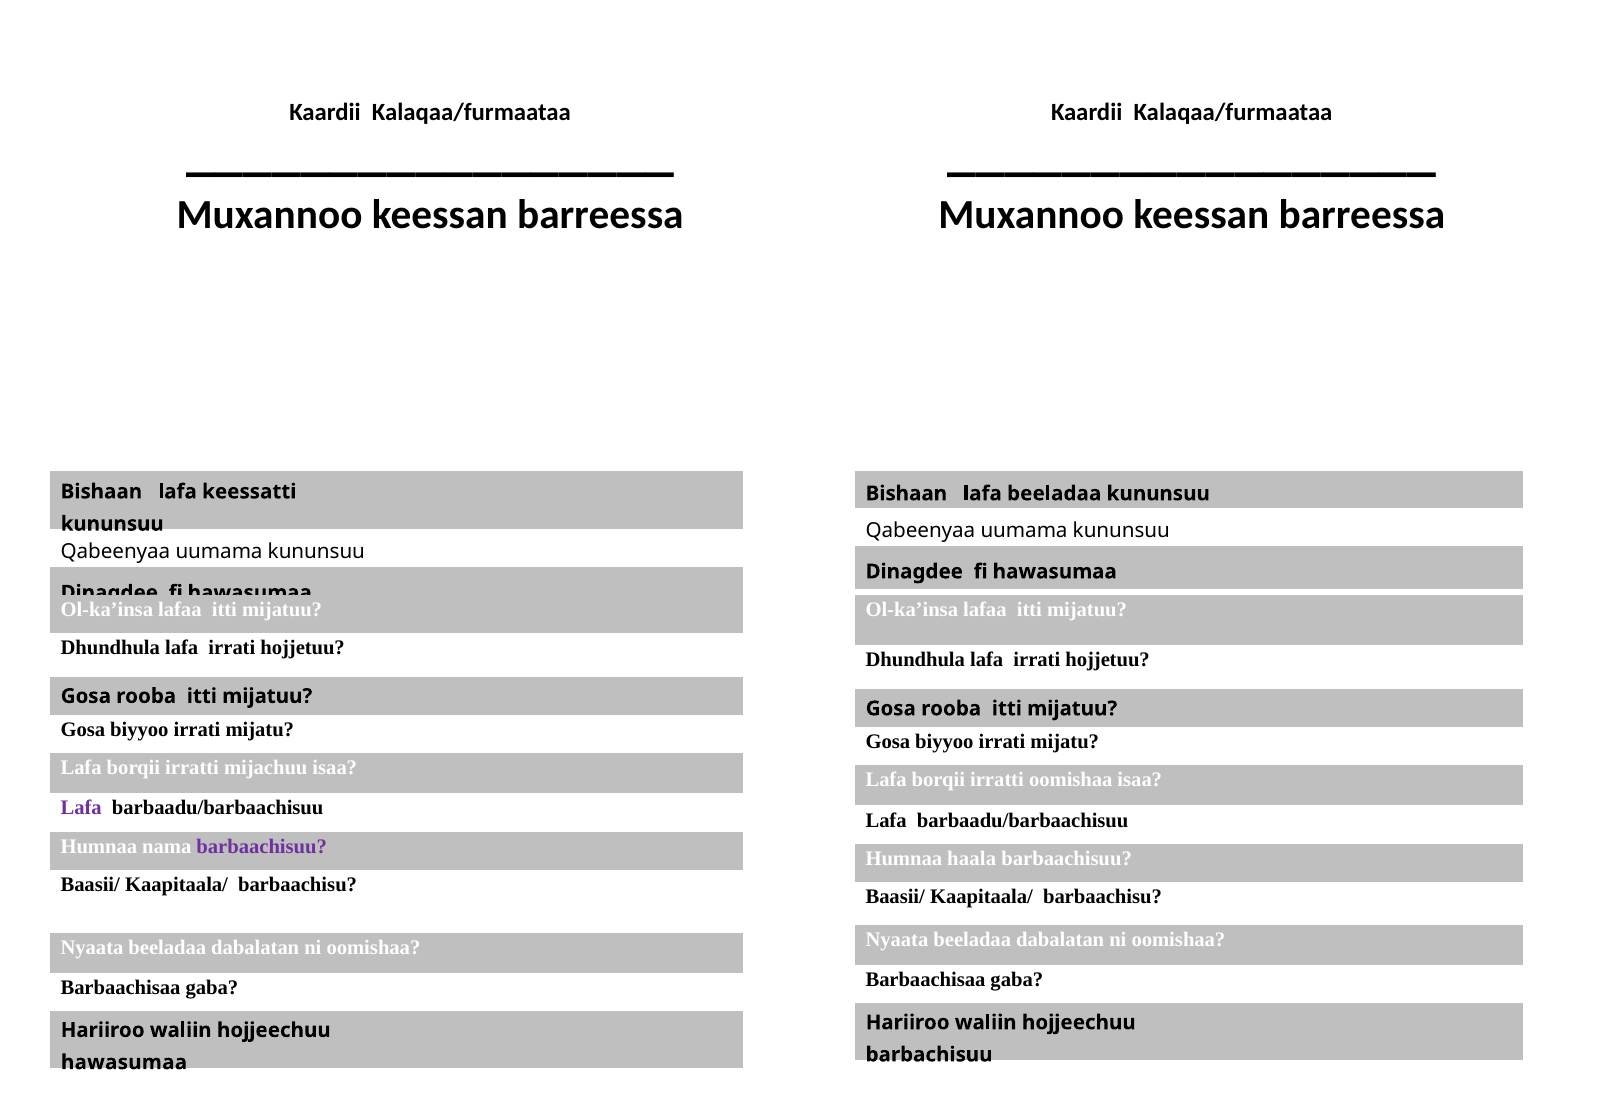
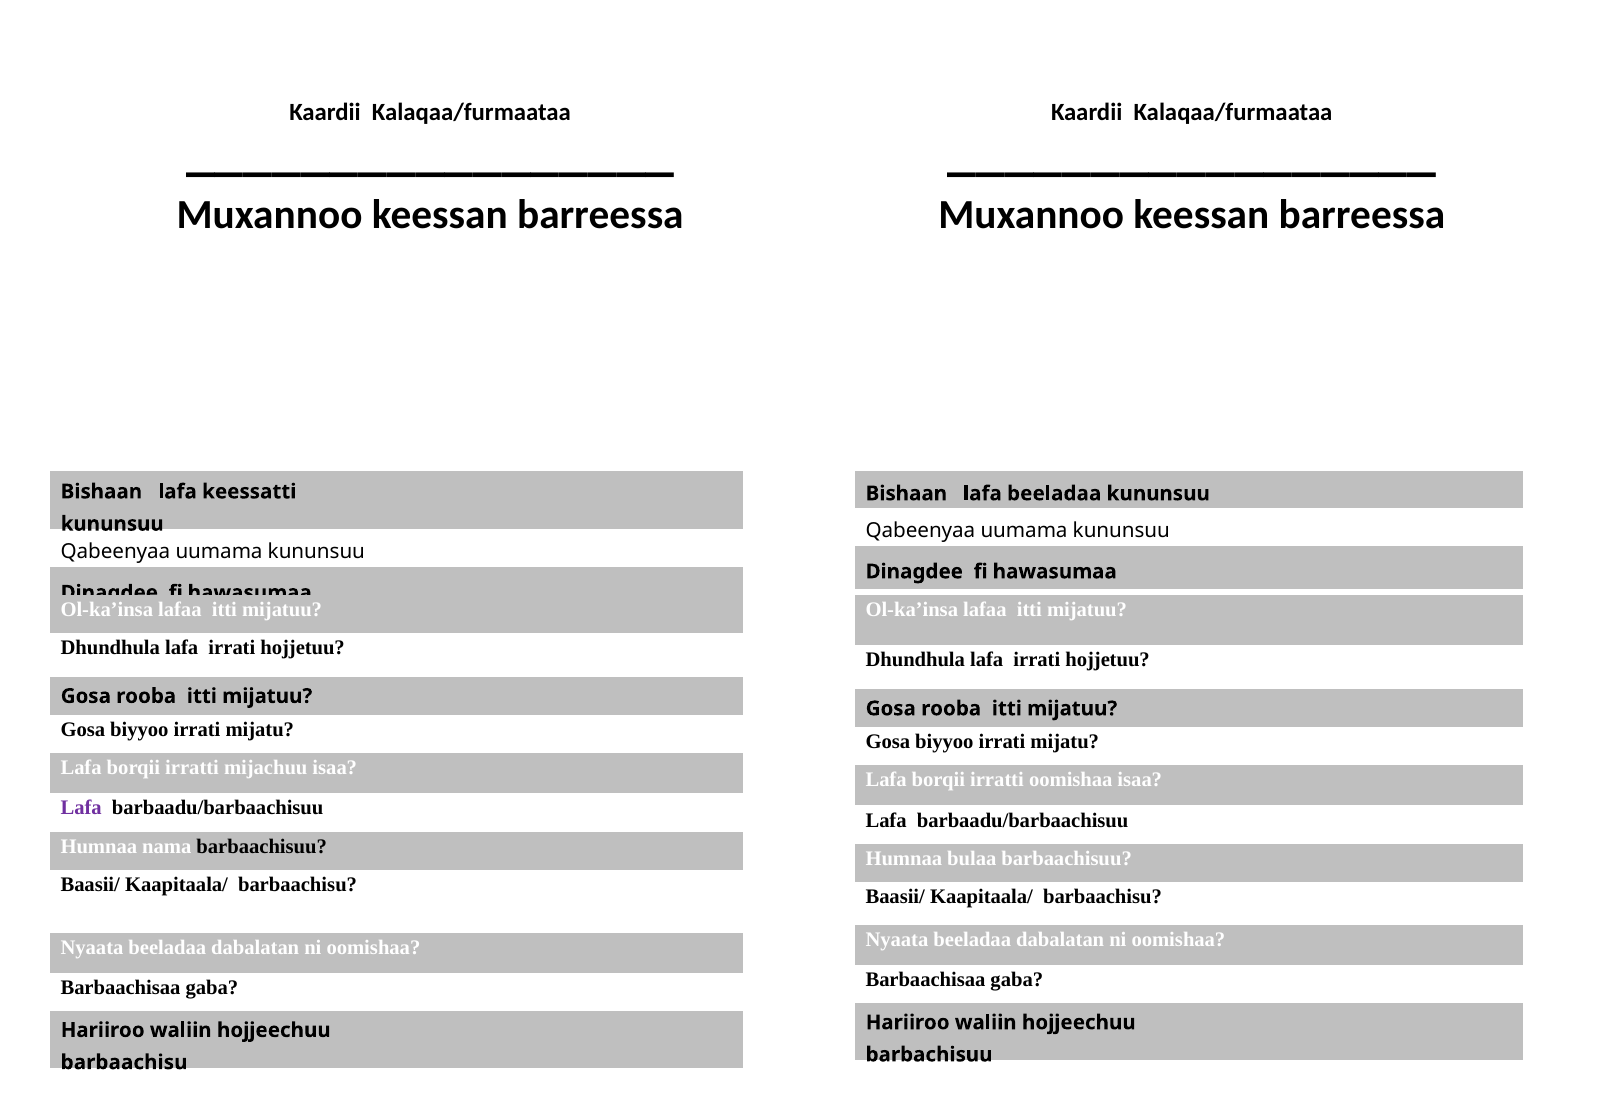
barbaachisuu at (262, 846) colour: purple -> black
haala: haala -> bulaa
hawasumaa at (124, 1062): hawasumaa -> barbaachisu
